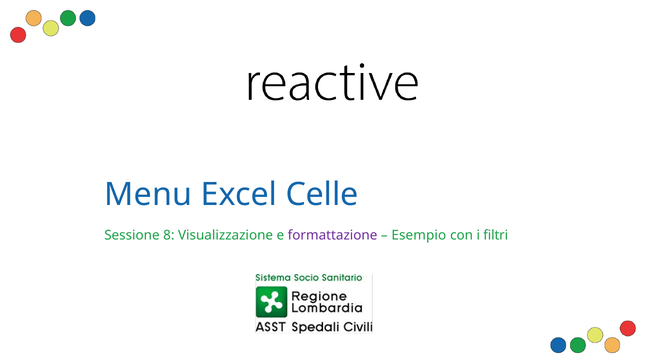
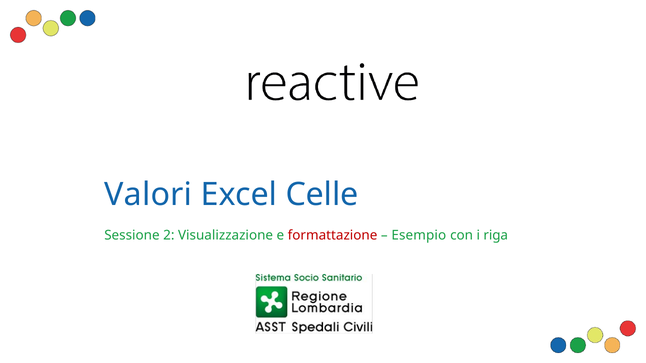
Menu: Menu -> Valori
8: 8 -> 2
formattazione colour: purple -> red
filtri: filtri -> riga
